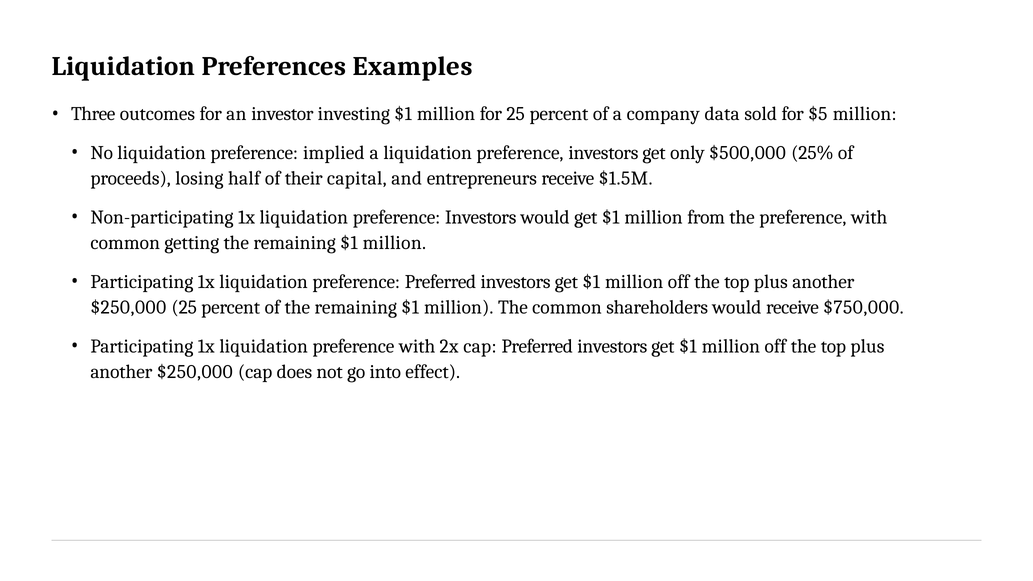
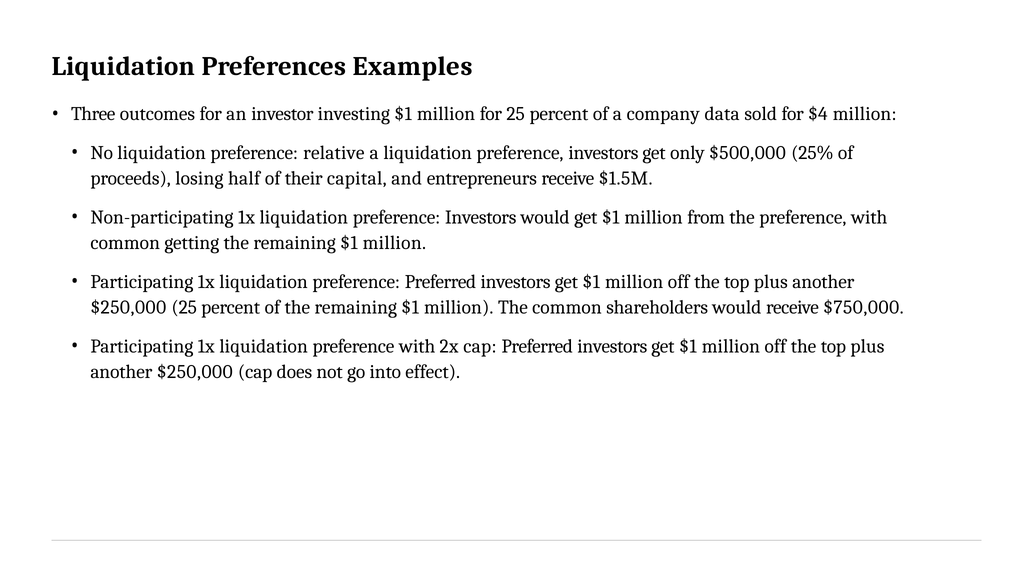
$5: $5 -> $4
implied: implied -> relative
